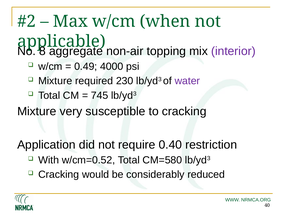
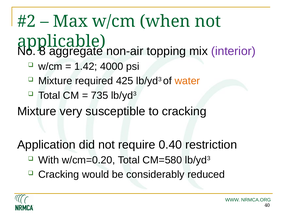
0.49: 0.49 -> 1.42
230: 230 -> 425
water colour: purple -> orange
745: 745 -> 735
w/cm=0.52: w/cm=0.52 -> w/cm=0.20
